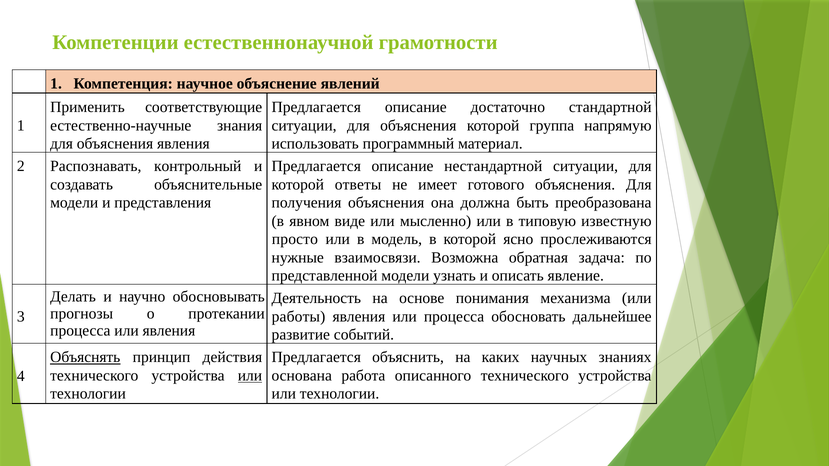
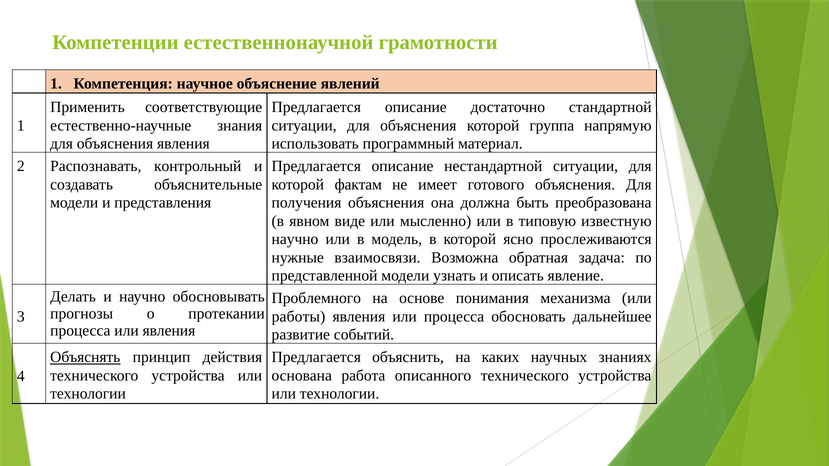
ответы: ответы -> фактам
просто at (295, 239): просто -> научно
Деятельность: Деятельность -> Проблемного
или at (250, 376) underline: present -> none
